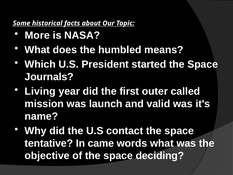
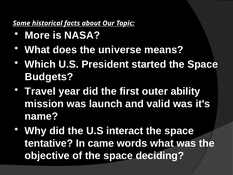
humbled: humbled -> universe
Journals: Journals -> Budgets
Living: Living -> Travel
called: called -> ability
contact: contact -> interact
